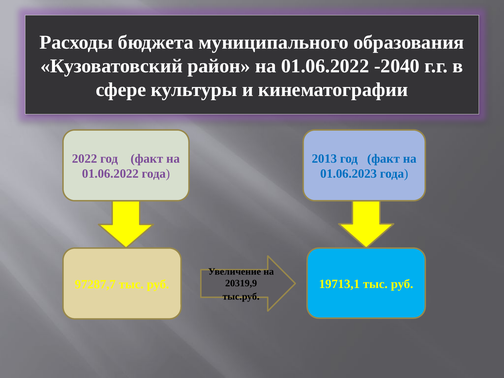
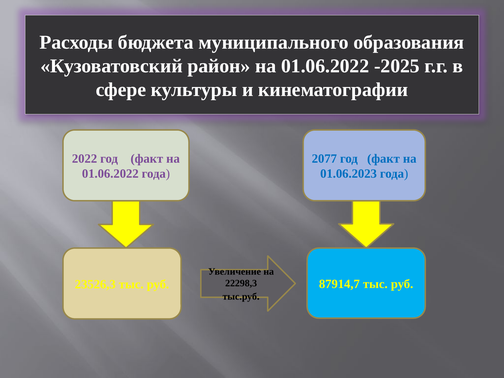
-2040: -2040 -> -2025
2013: 2013 -> 2077
19713,1: 19713,1 -> 87914,7
97287,7: 97287,7 -> 23526,3
20319,9: 20319,9 -> 22298,3
